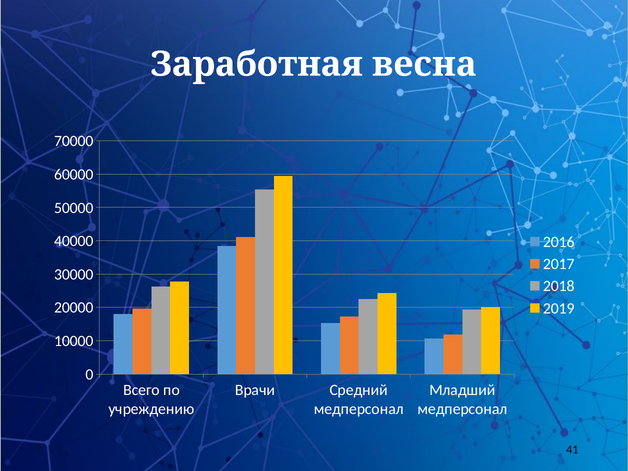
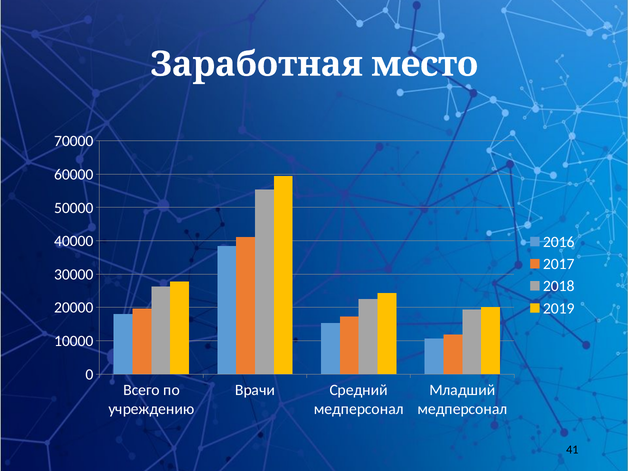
весна: весна -> место
